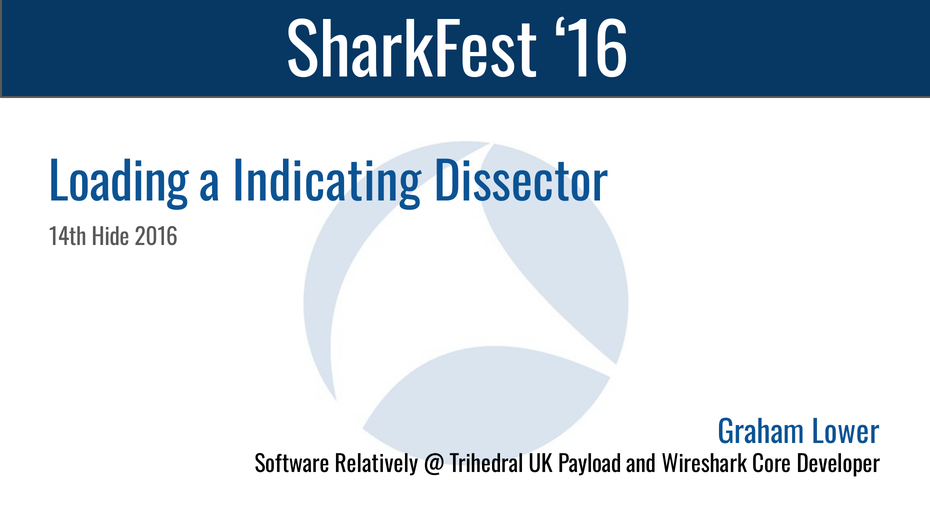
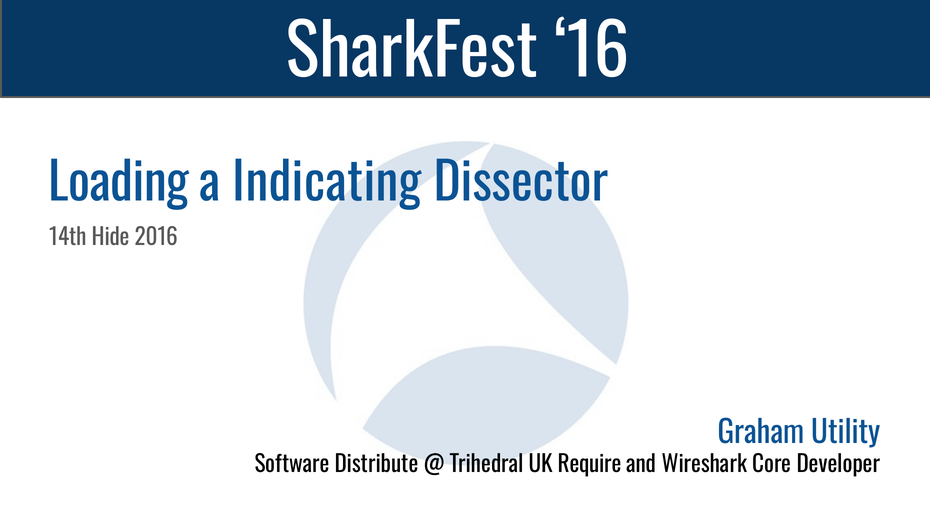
Lower: Lower -> Utility
Relatively: Relatively -> Distribute
Payload: Payload -> Require
